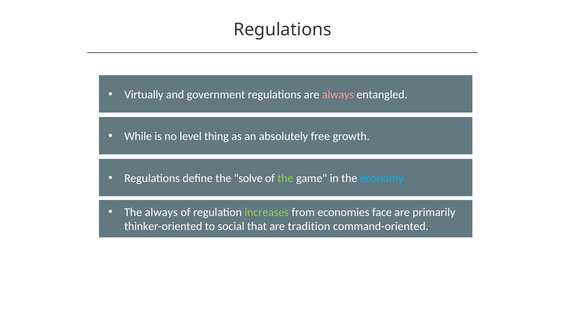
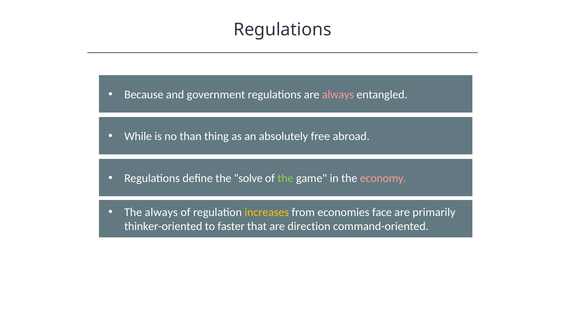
Virtually: Virtually -> Because
level: level -> than
growth: growth -> abroad
economy colour: light blue -> pink
increases colour: light green -> yellow
social: social -> faster
tradition: tradition -> direction
